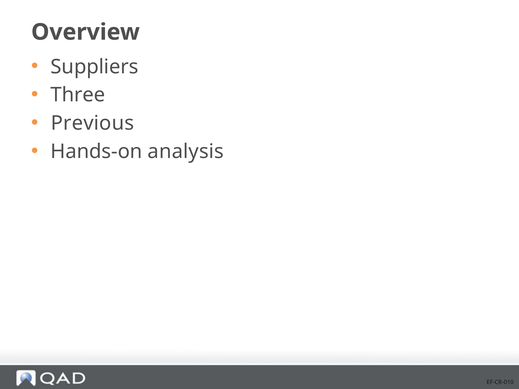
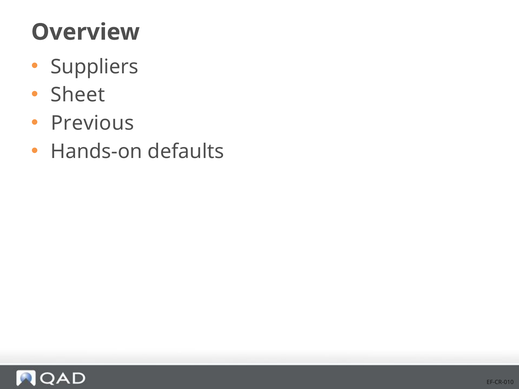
Three: Three -> Sheet
analysis: analysis -> defaults
